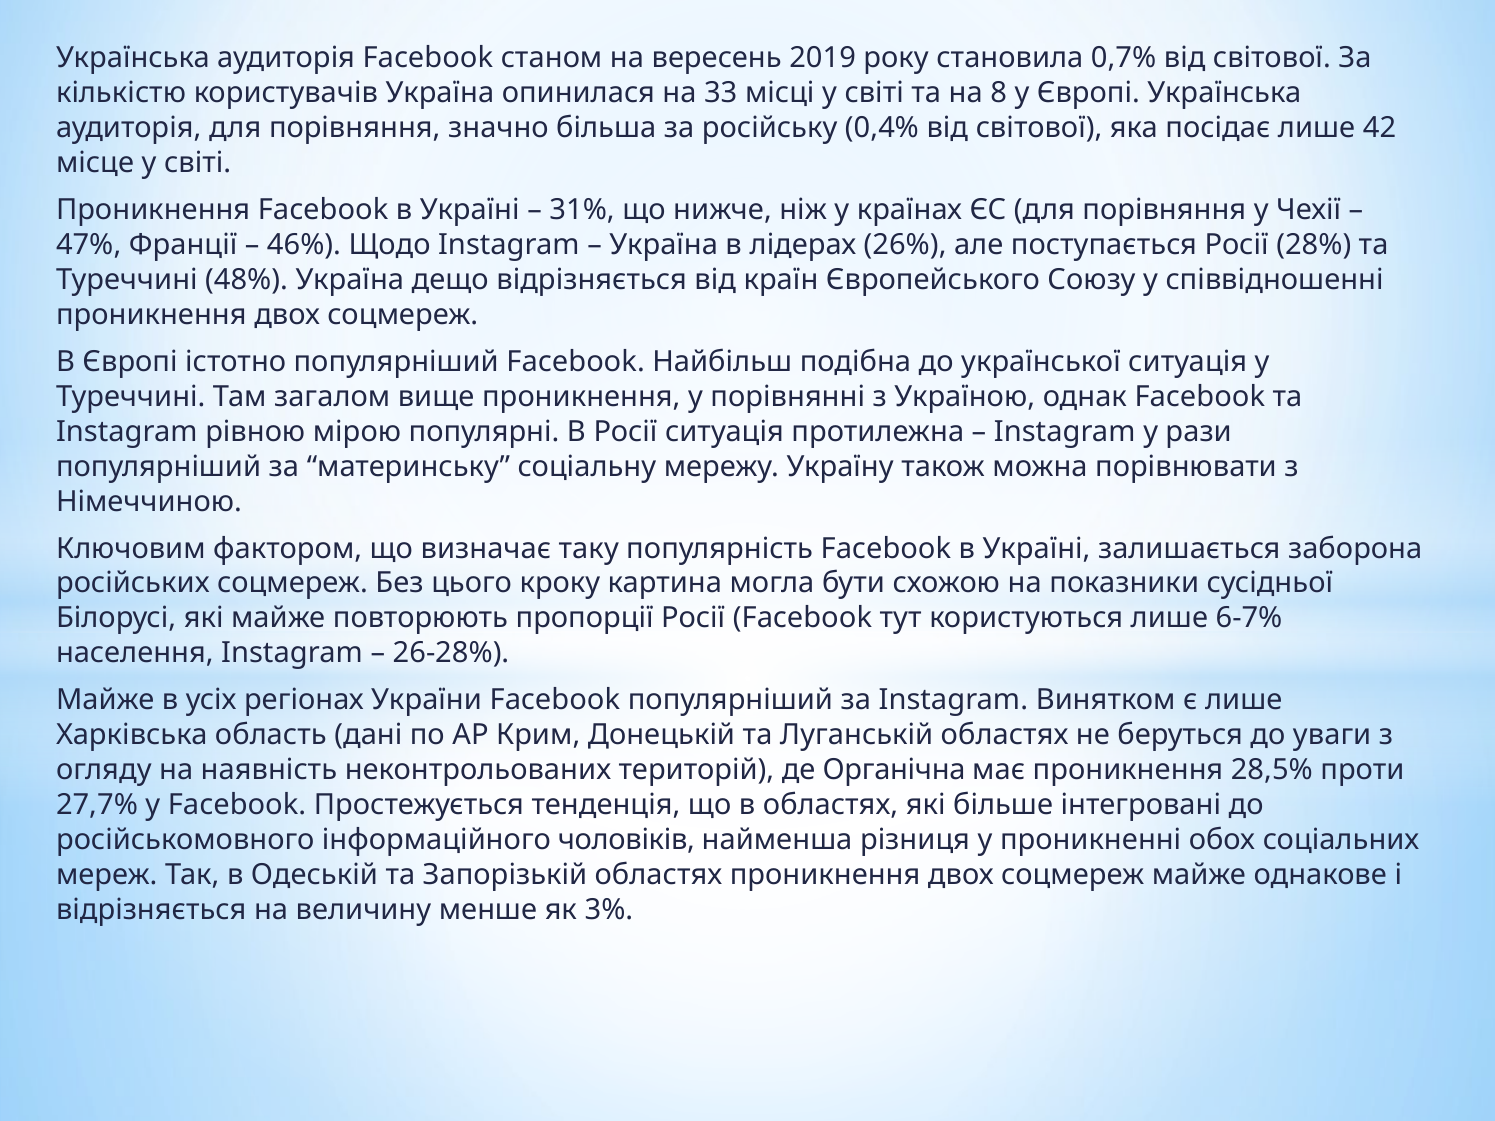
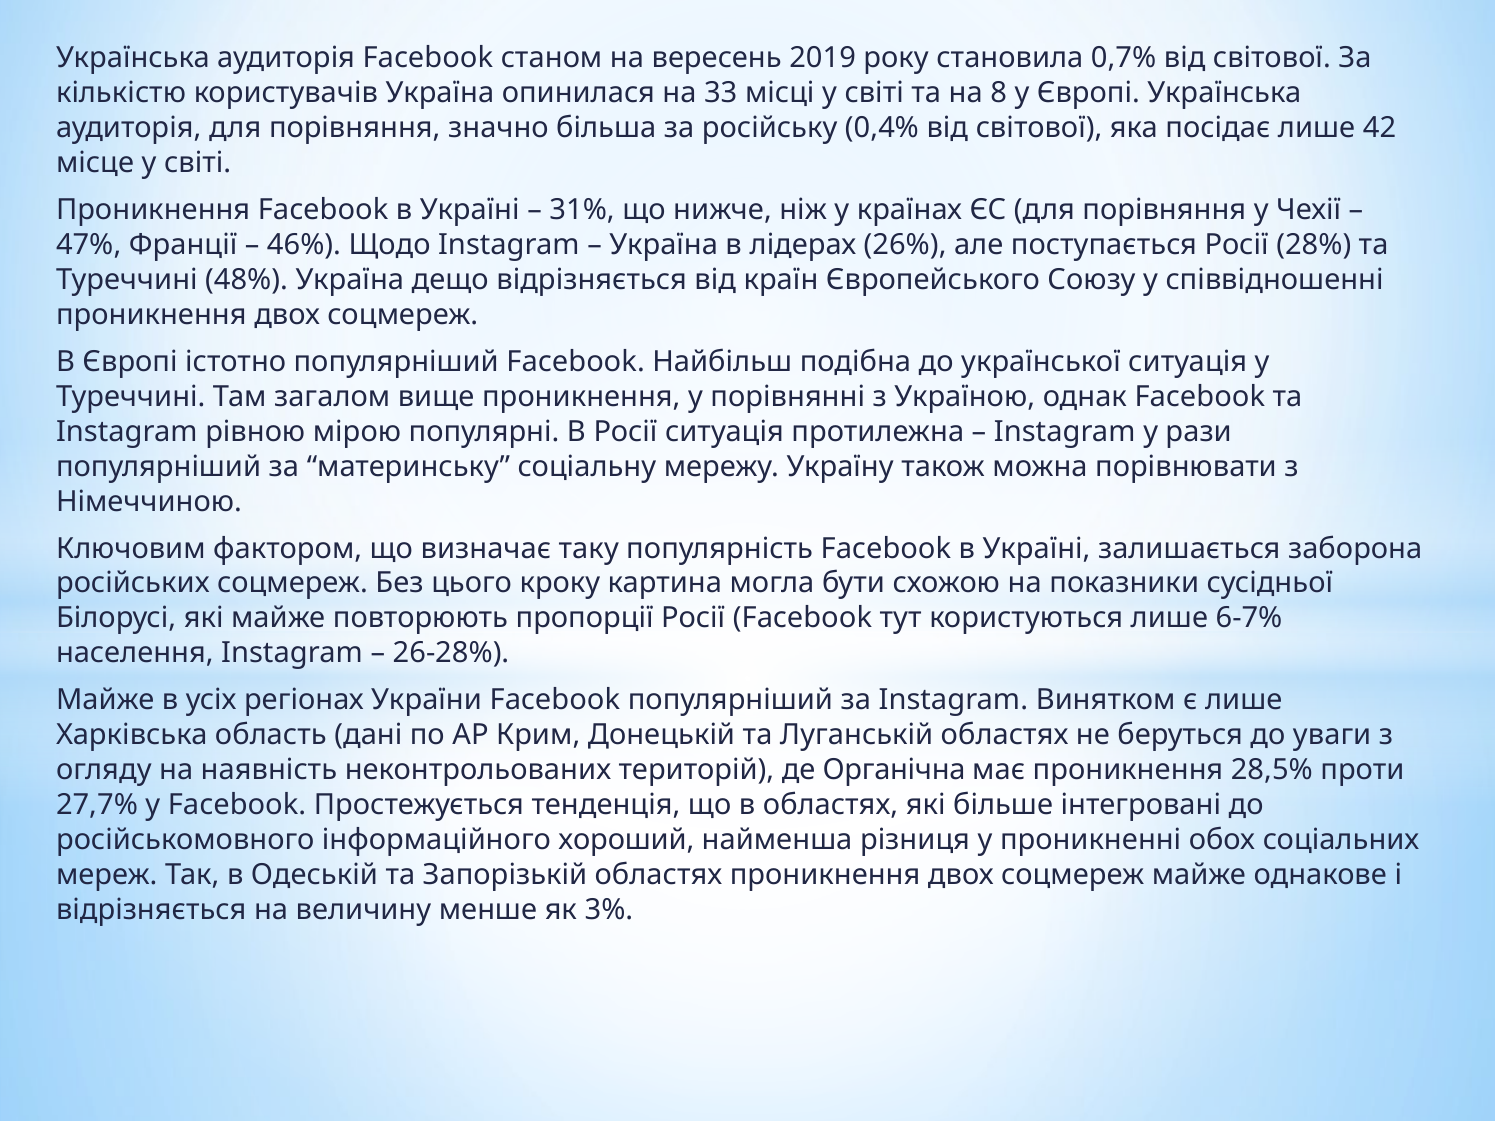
чоловіків: чоловіків -> хороший
